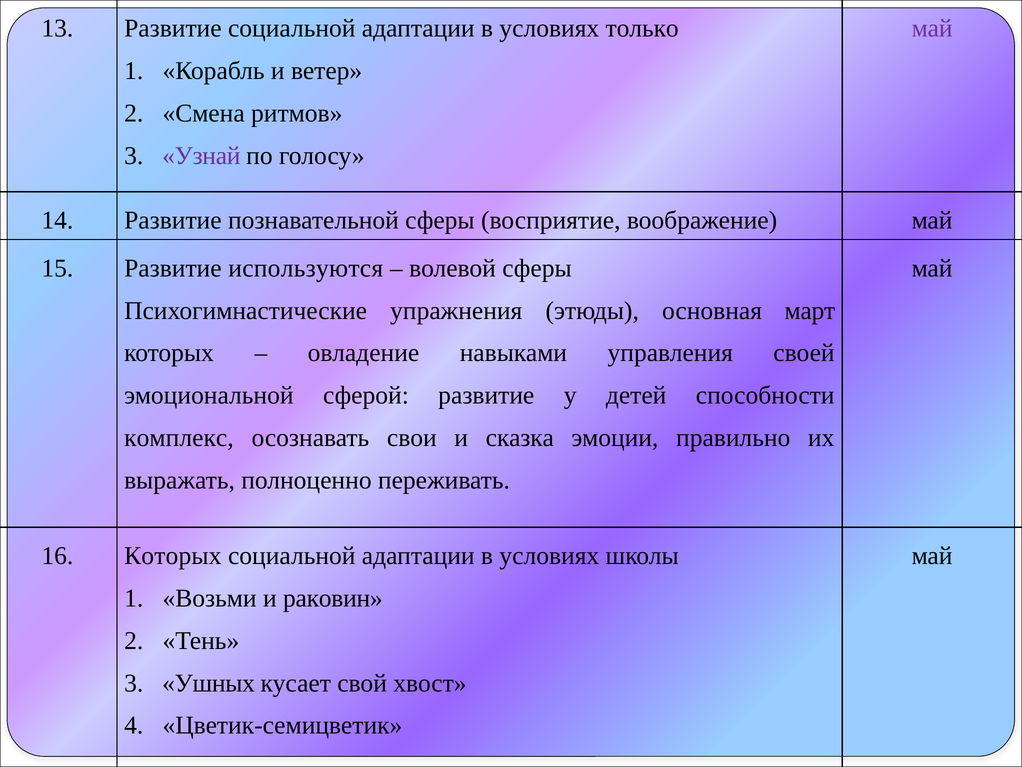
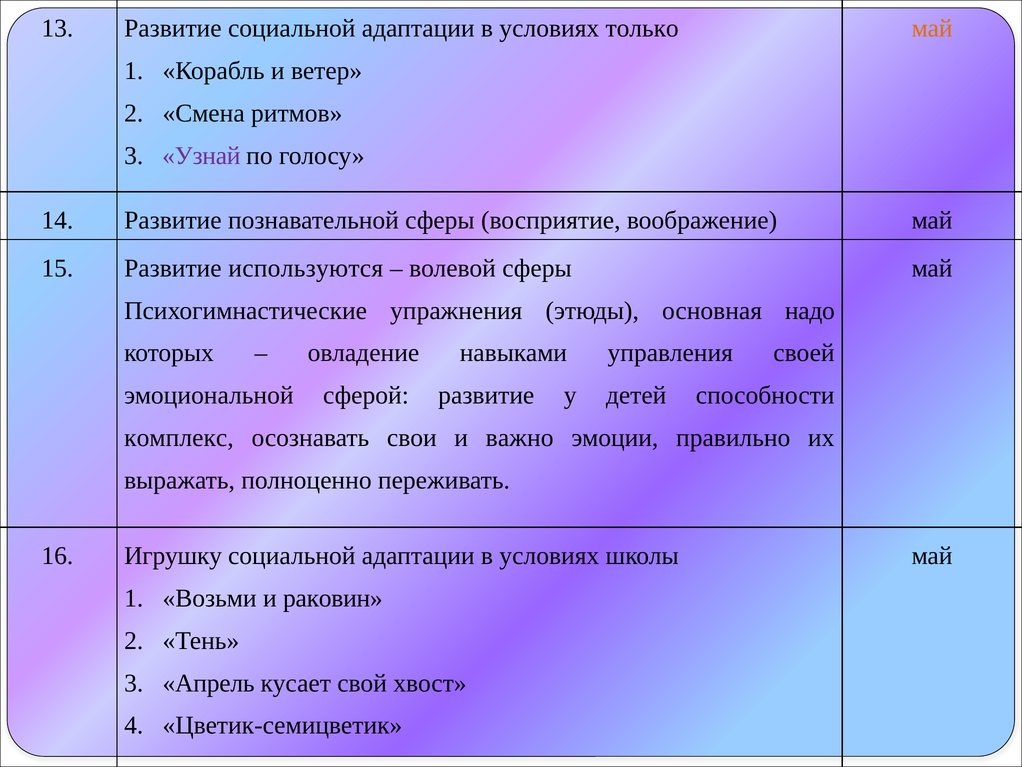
май at (932, 29) colour: purple -> orange
март: март -> надо
сказка: сказка -> важно
16 Которых: Которых -> Игрушку
Ушных: Ушных -> Апрель
